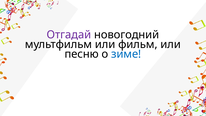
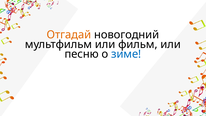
Отгадай colour: purple -> orange
